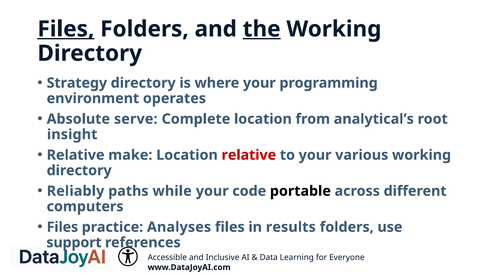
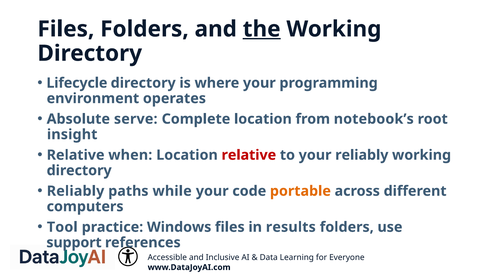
Files at (66, 29) underline: present -> none
Strategy: Strategy -> Lifecycle
analytical’s: analytical’s -> notebook’s
make: make -> when
your various: various -> reliably
portable colour: black -> orange
Files at (62, 227): Files -> Tool
Analyses: Analyses -> Windows
